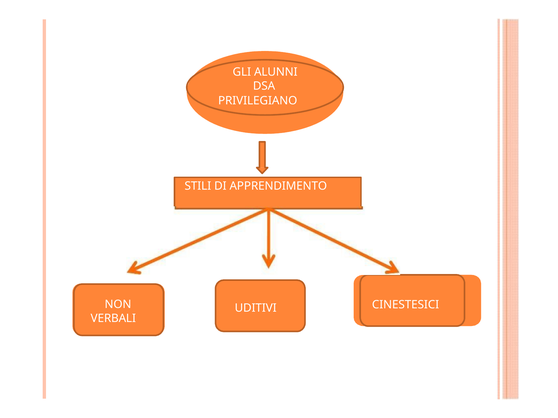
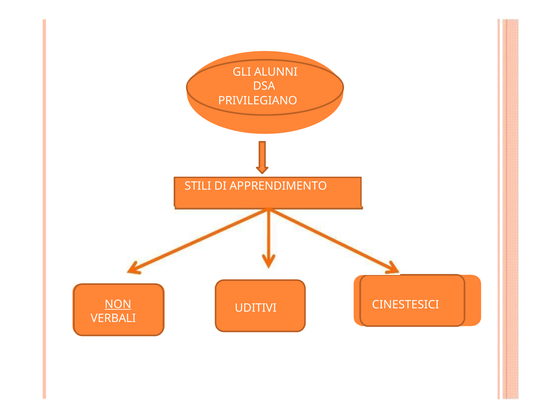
NON underline: none -> present
